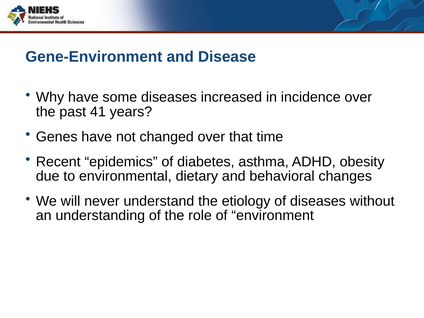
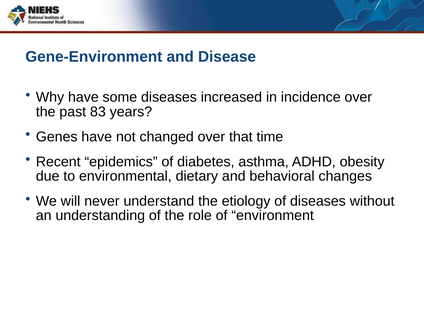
41: 41 -> 83
